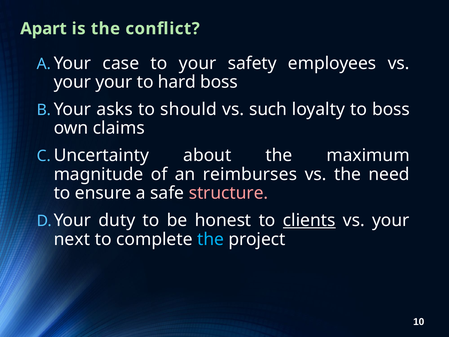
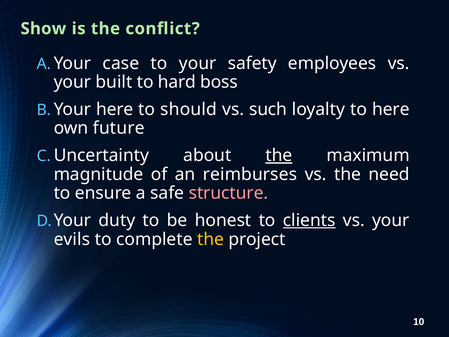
Apart: Apart -> Show
your your: your -> built
asks at (115, 109): asks -> here
to boss: boss -> here
claims: claims -> future
the at (279, 155) underline: none -> present
next: next -> evils
the at (211, 239) colour: light blue -> yellow
